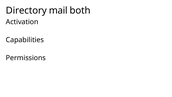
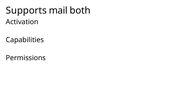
Directory: Directory -> Supports
